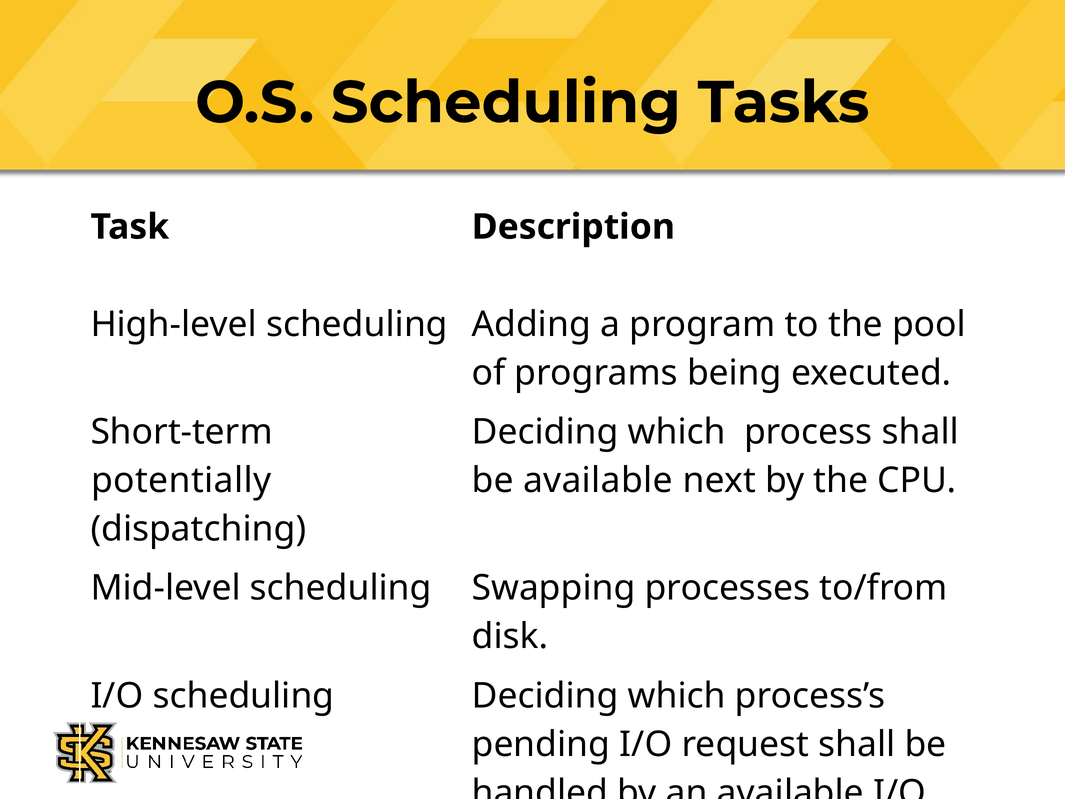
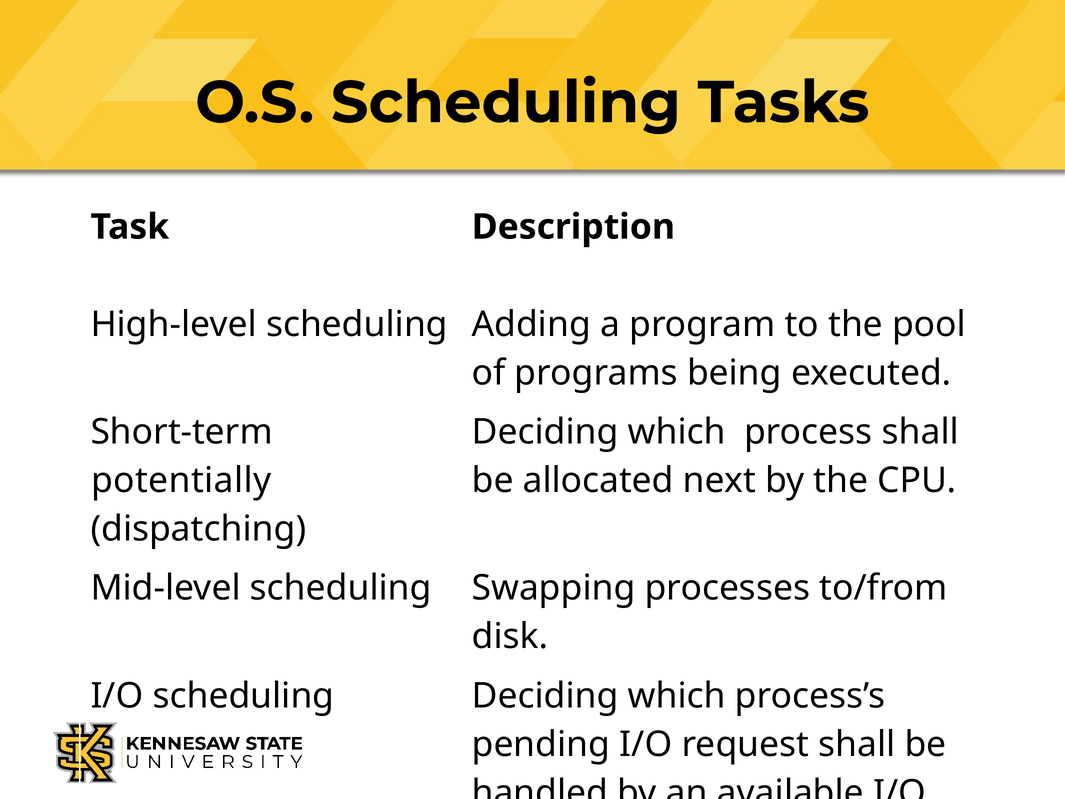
be available: available -> allocated
